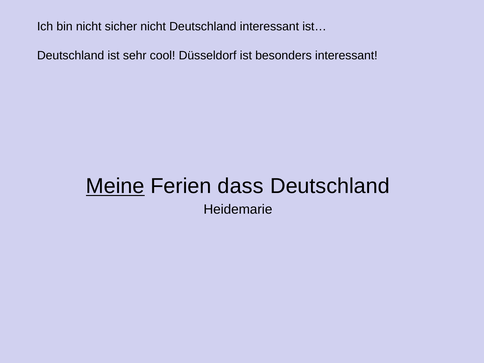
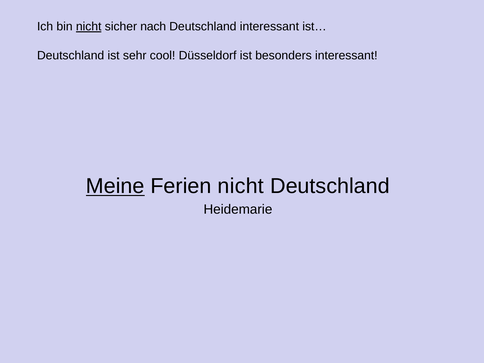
nicht at (89, 27) underline: none -> present
sicher nicht: nicht -> nach
Ferien dass: dass -> nicht
